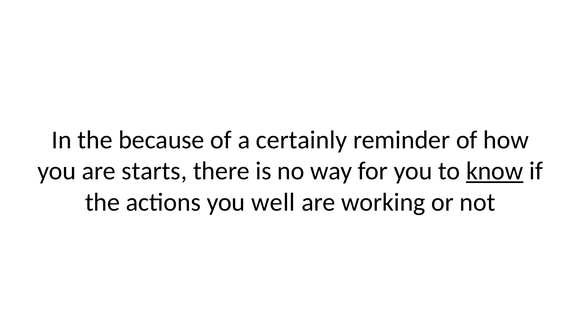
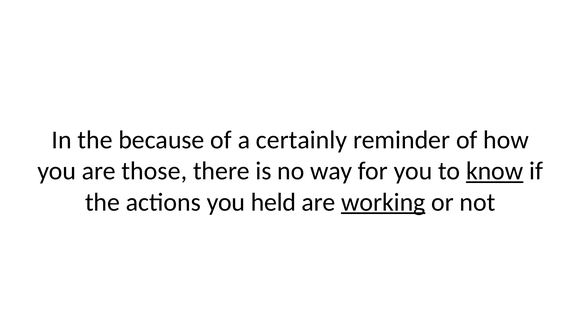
starts: starts -> those
well: well -> held
working underline: none -> present
